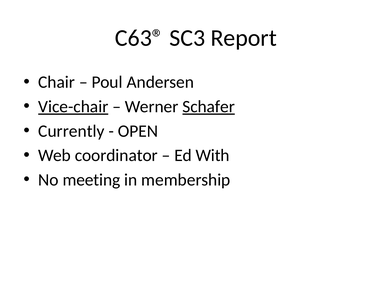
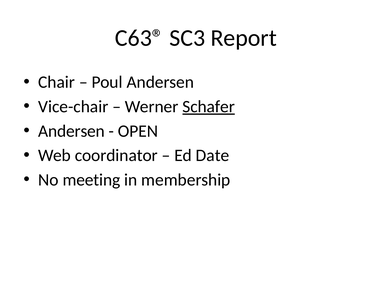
Vice-chair underline: present -> none
Currently at (71, 131): Currently -> Andersen
With: With -> Date
